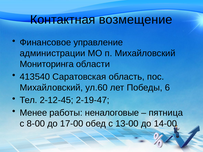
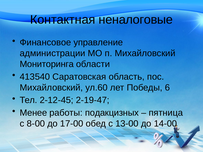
возмещение: возмещение -> неналоговые
неналоговые: неналоговые -> подакцизных
